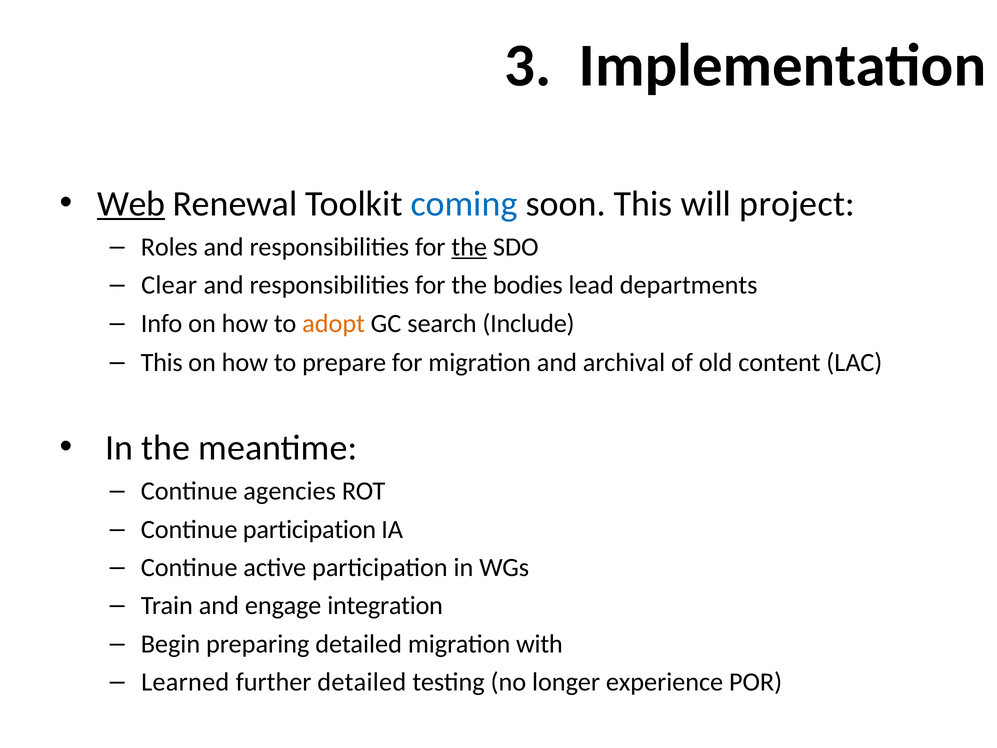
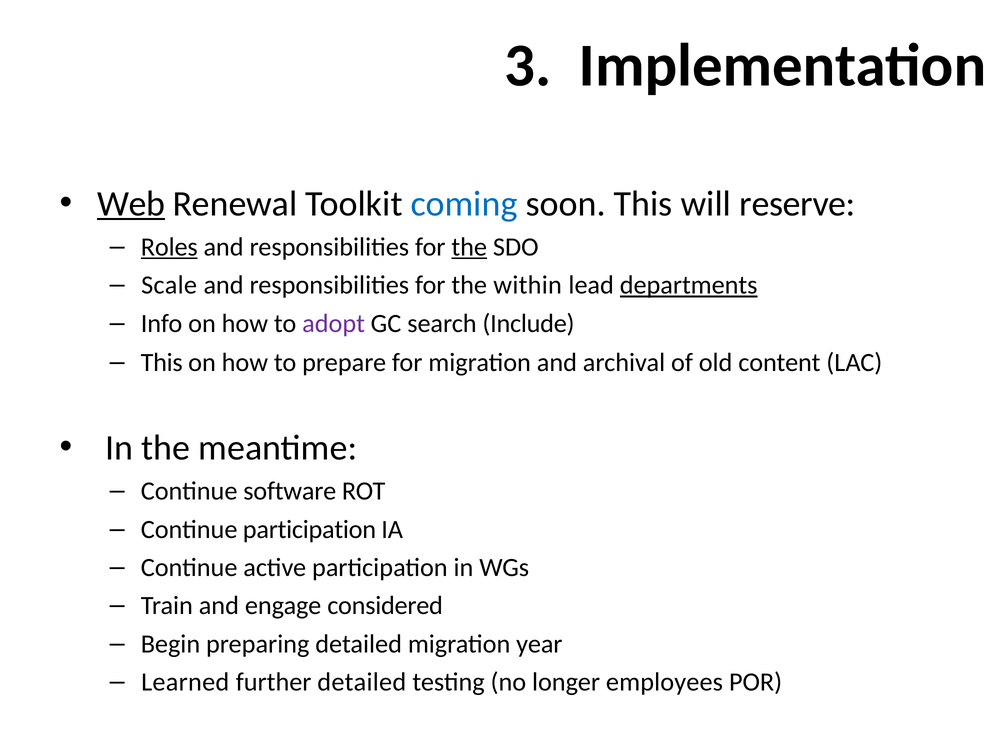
project: project -> reserve
Roles underline: none -> present
Clear: Clear -> Scale
bodies: bodies -> within
departments underline: none -> present
adopt colour: orange -> purple
agencies: agencies -> software
integration: integration -> considered
with: with -> year
experience: experience -> employees
